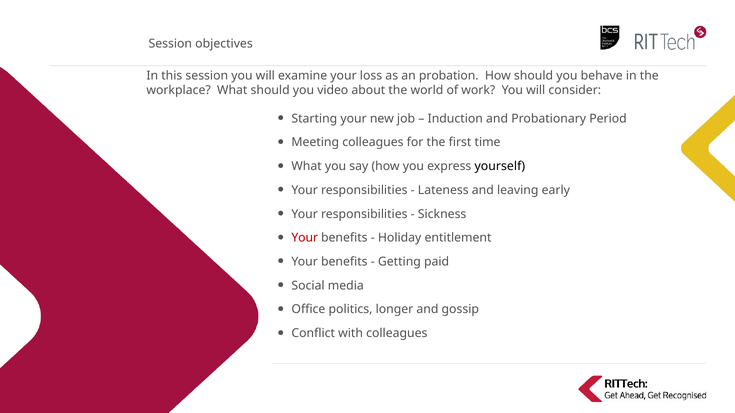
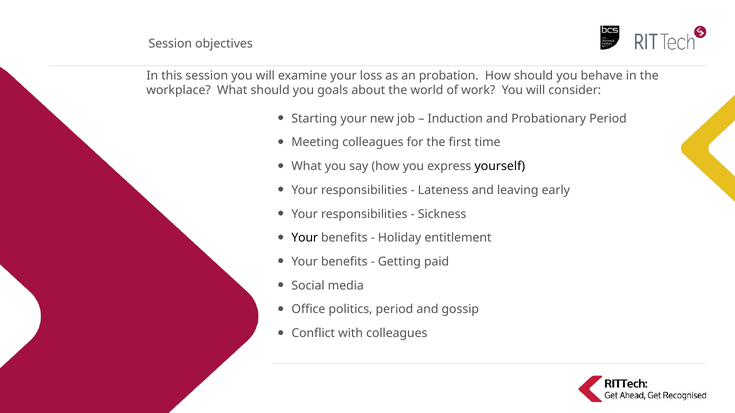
video: video -> goals
Your at (305, 238) colour: red -> black
politics longer: longer -> period
